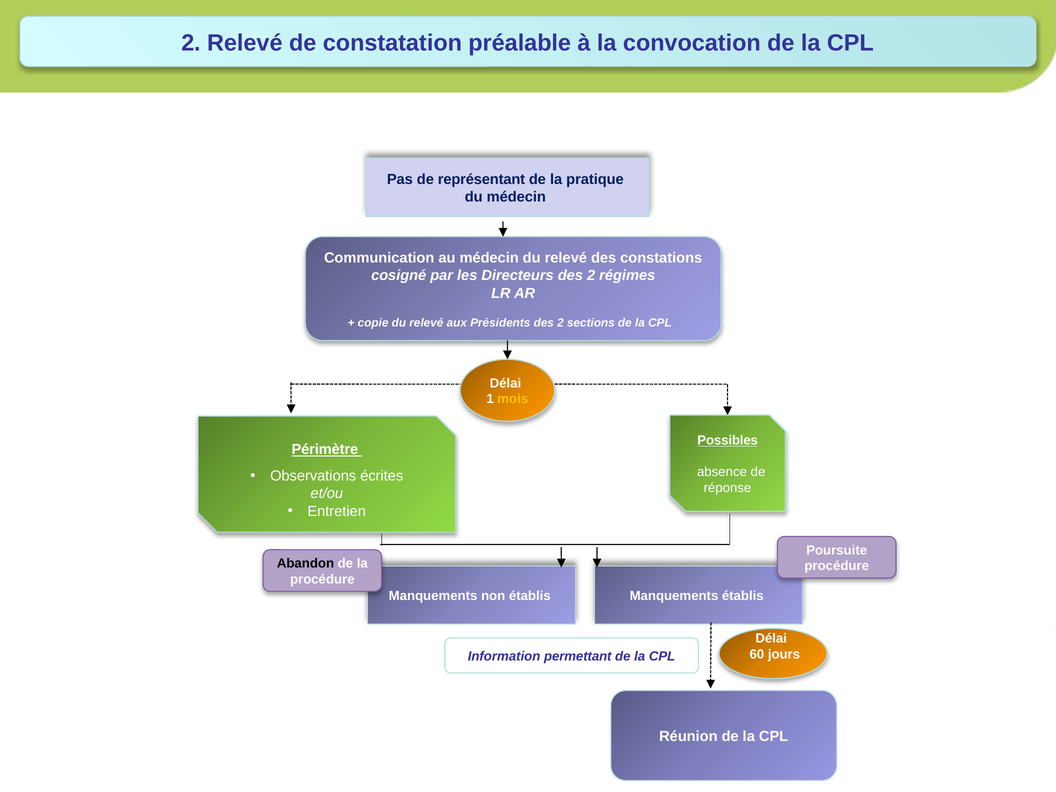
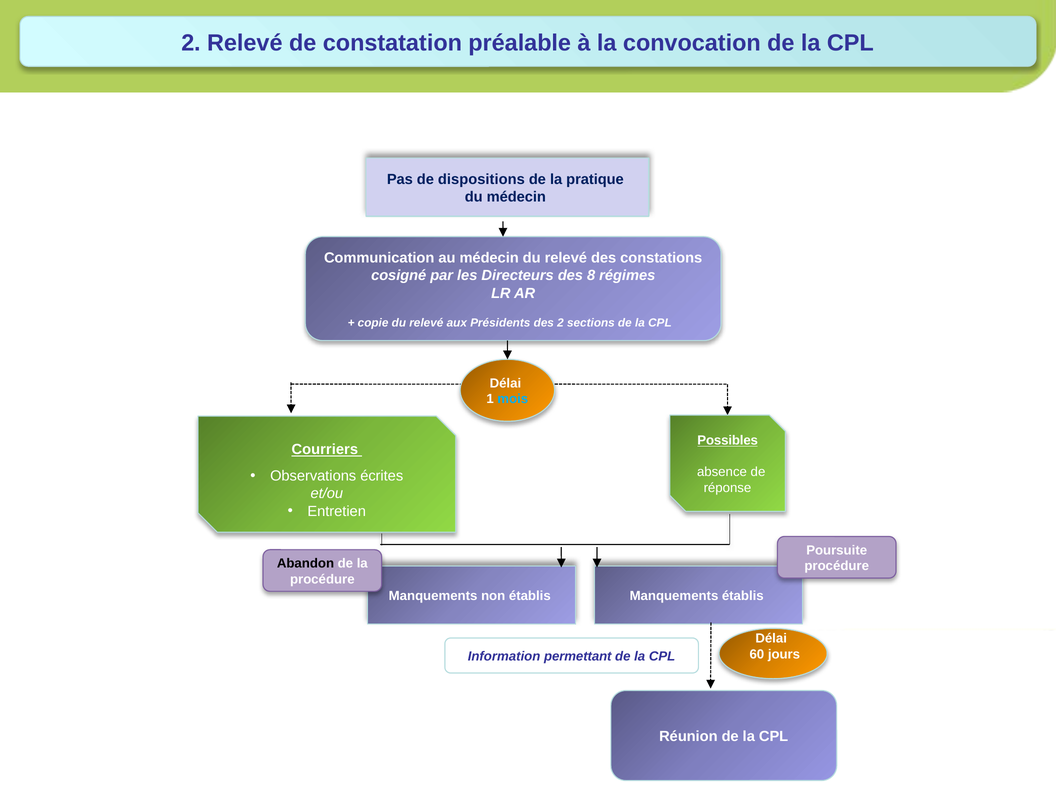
représentant: représentant -> dispositions
Directeurs des 2: 2 -> 8
mois colour: yellow -> light blue
Périmètre: Périmètre -> Courriers
